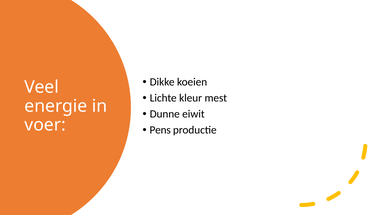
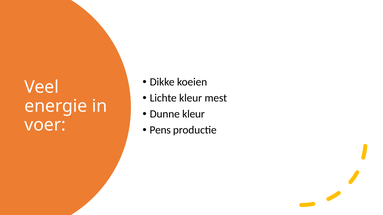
Dunne eiwit: eiwit -> kleur
